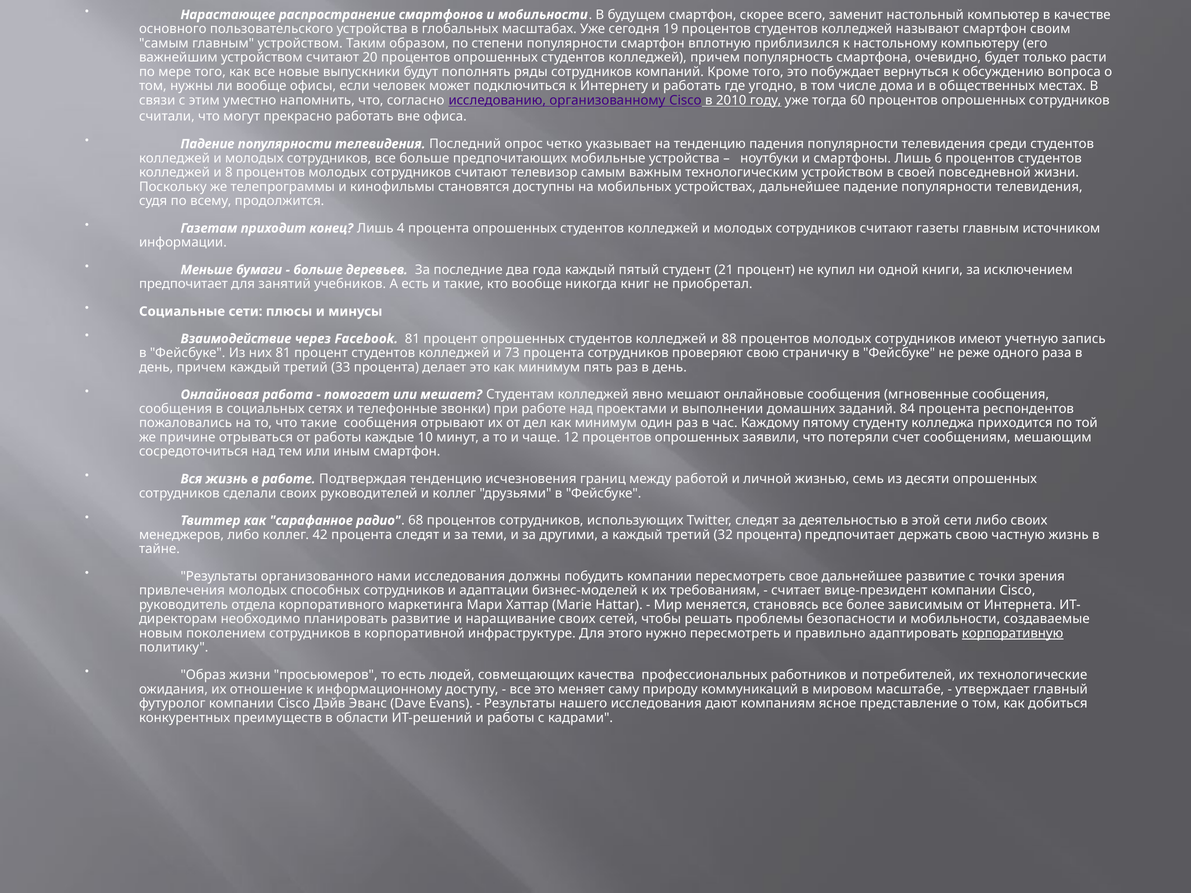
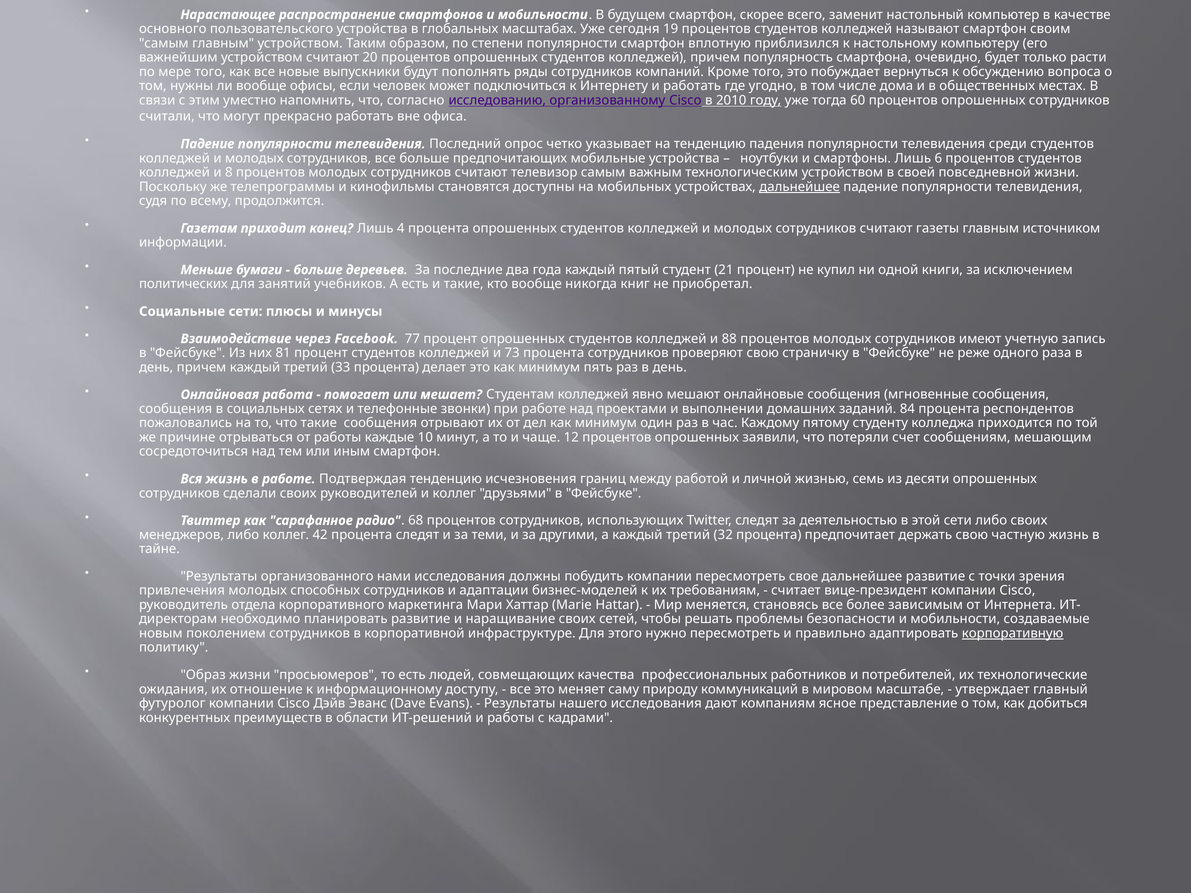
дальнейшее at (800, 187) underline: none -> present
предпочитает at (183, 284): предпочитает -> политических
Facebook 81: 81 -> 77
